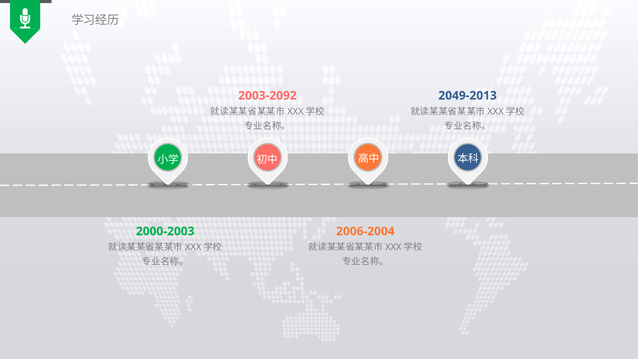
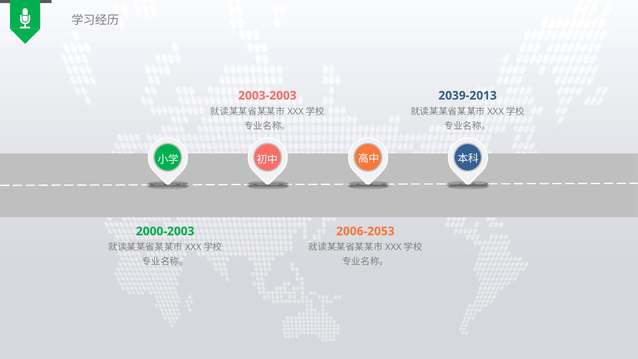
2003-2092: 2003-2092 -> 2003-2003
2049-2013: 2049-2013 -> 2039-2013
2006-2004: 2006-2004 -> 2006-2053
